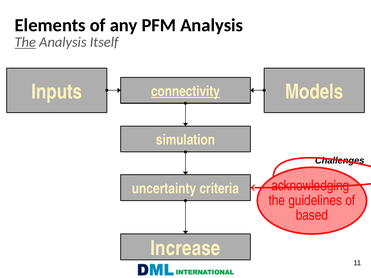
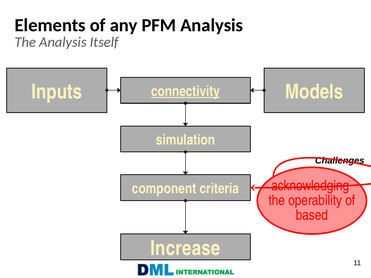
The at (25, 42) underline: present -> none
uncertainty: uncertainty -> component
guidelines: guidelines -> operability
